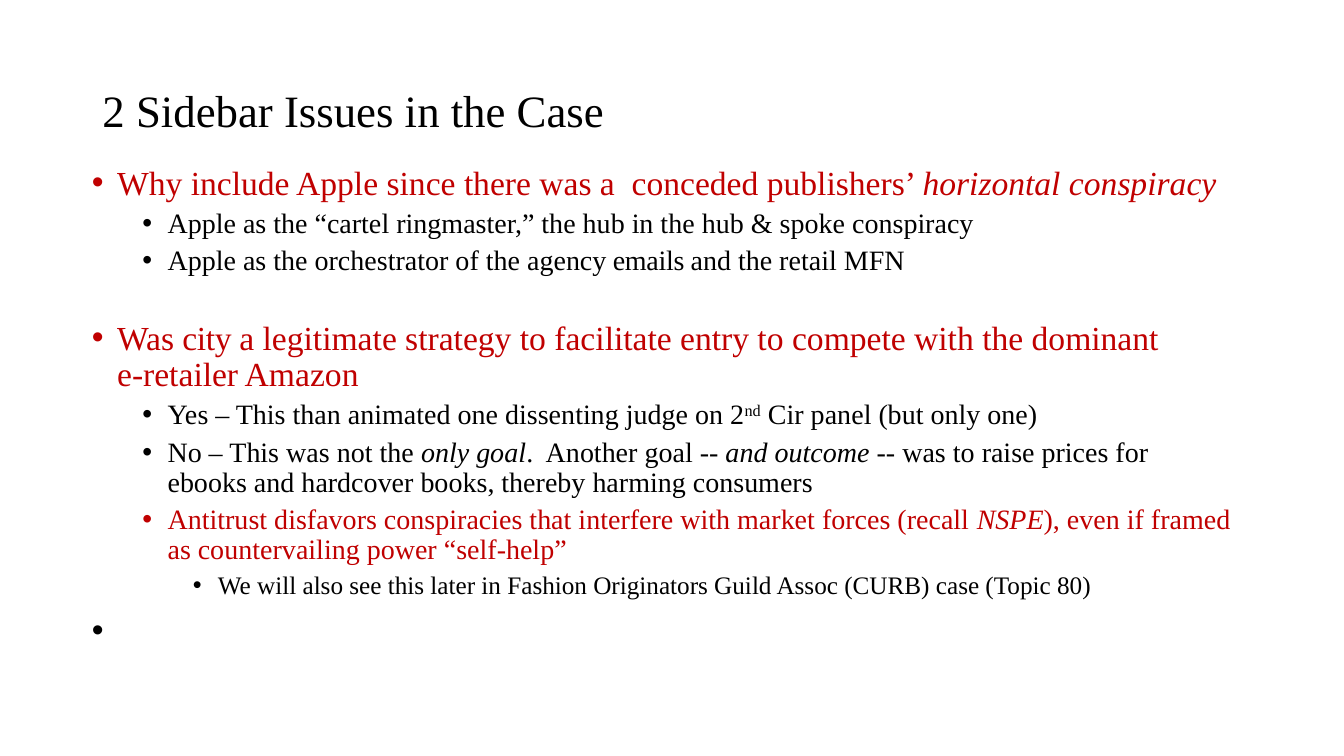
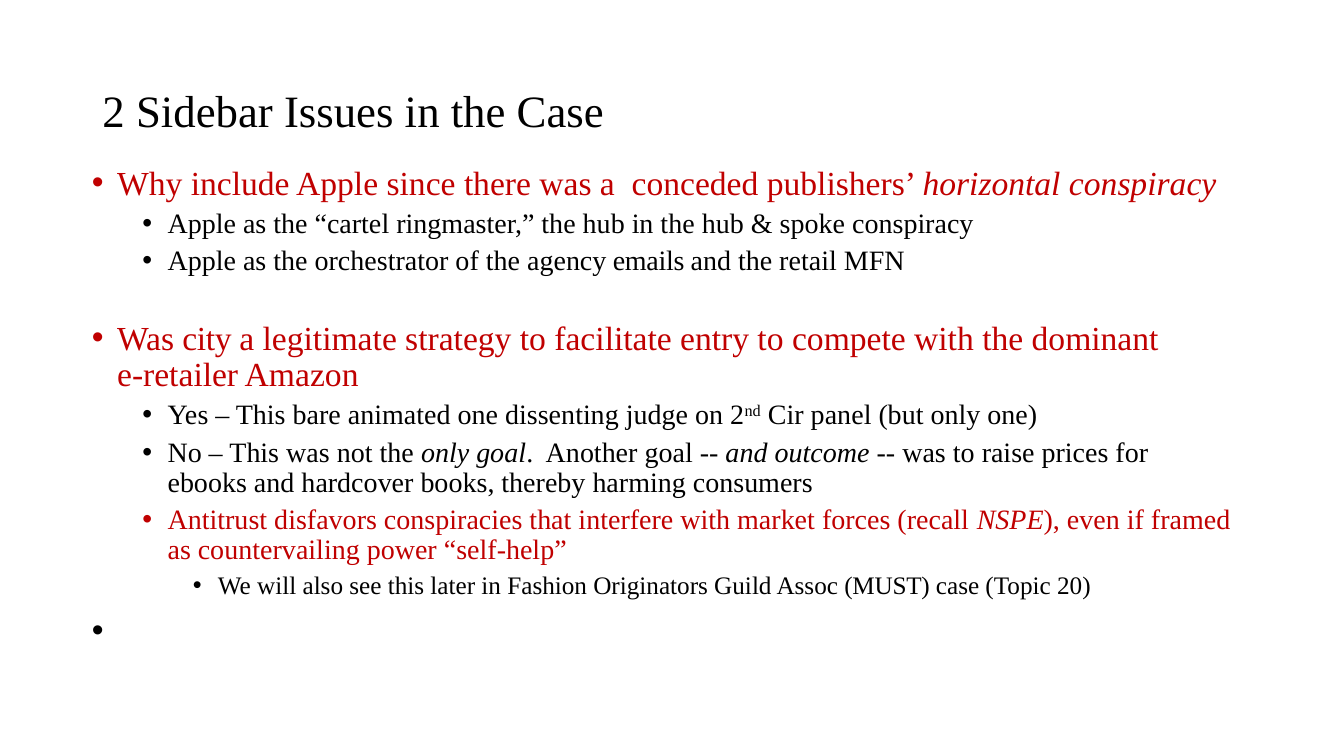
than: than -> bare
CURB: CURB -> MUST
80: 80 -> 20
